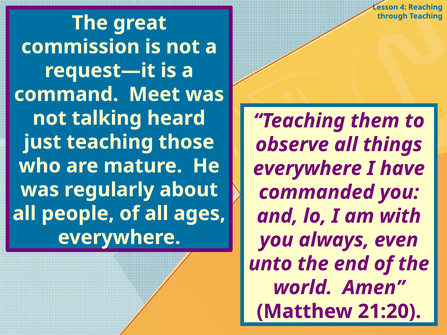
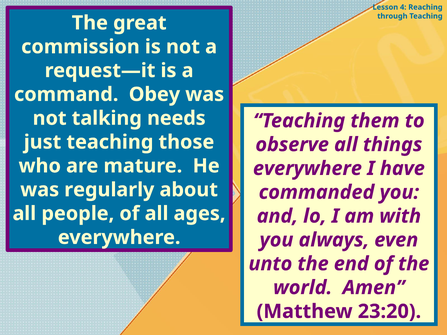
Meet: Meet -> Obey
heard: heard -> needs
21:20: 21:20 -> 23:20
